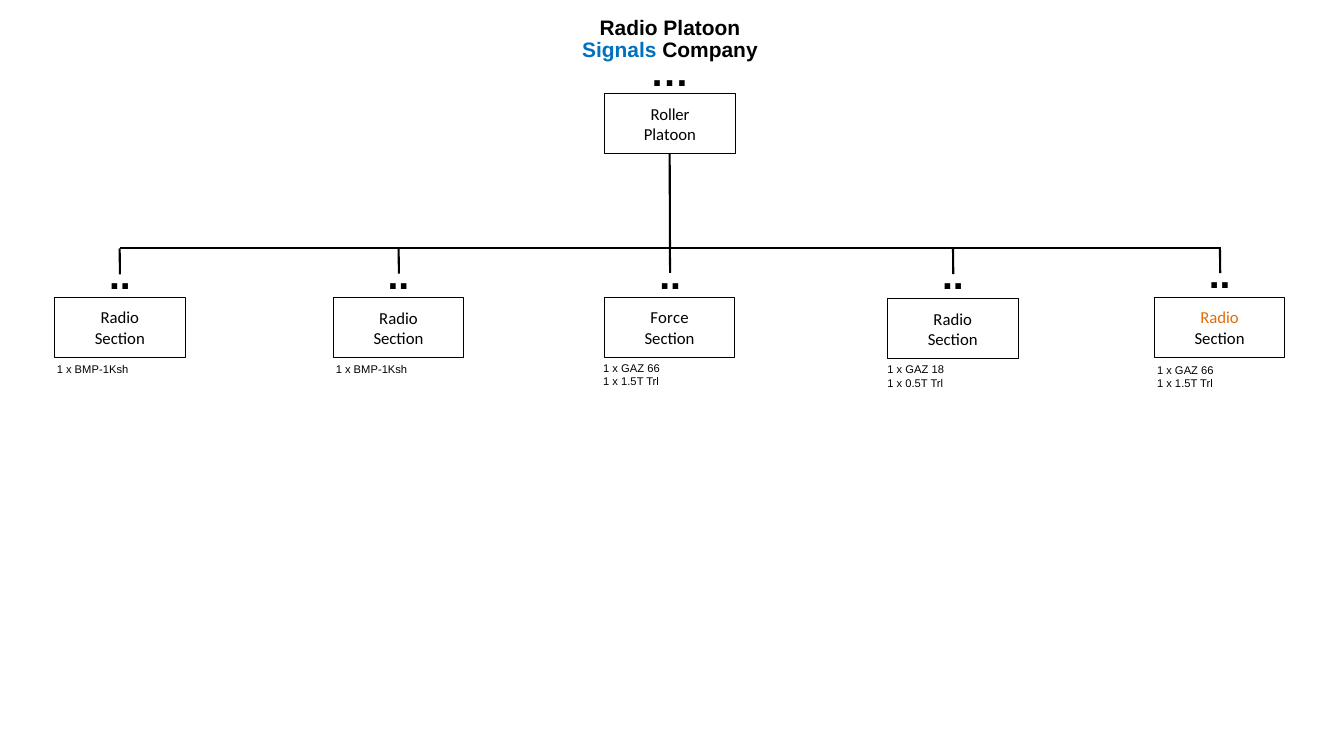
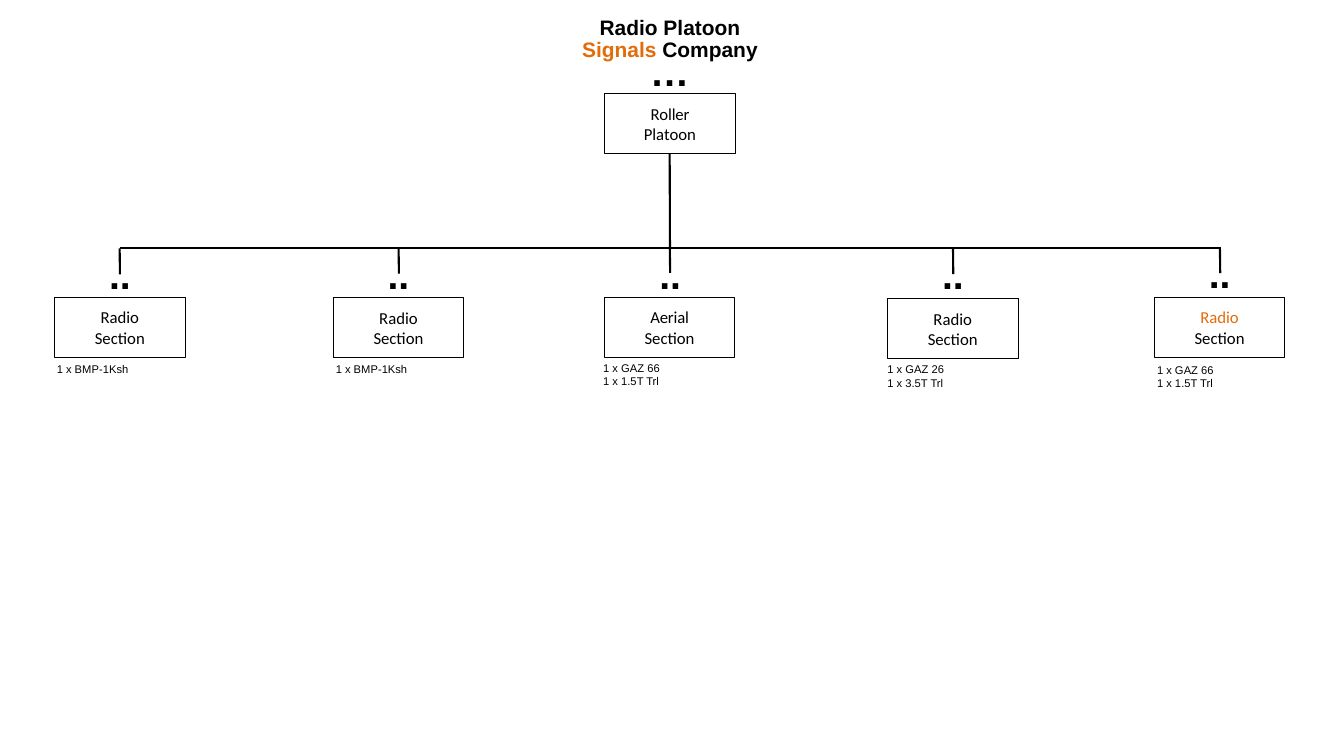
Signals colour: blue -> orange
Force: Force -> Aerial
18: 18 -> 26
0.5T: 0.5T -> 3.5T
